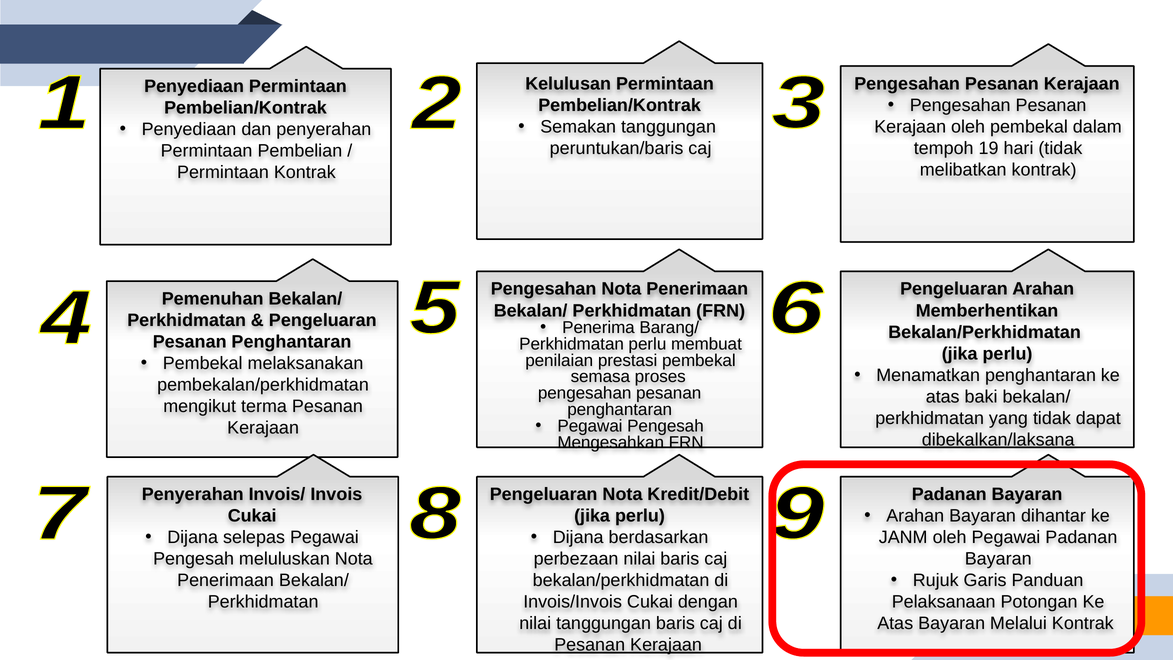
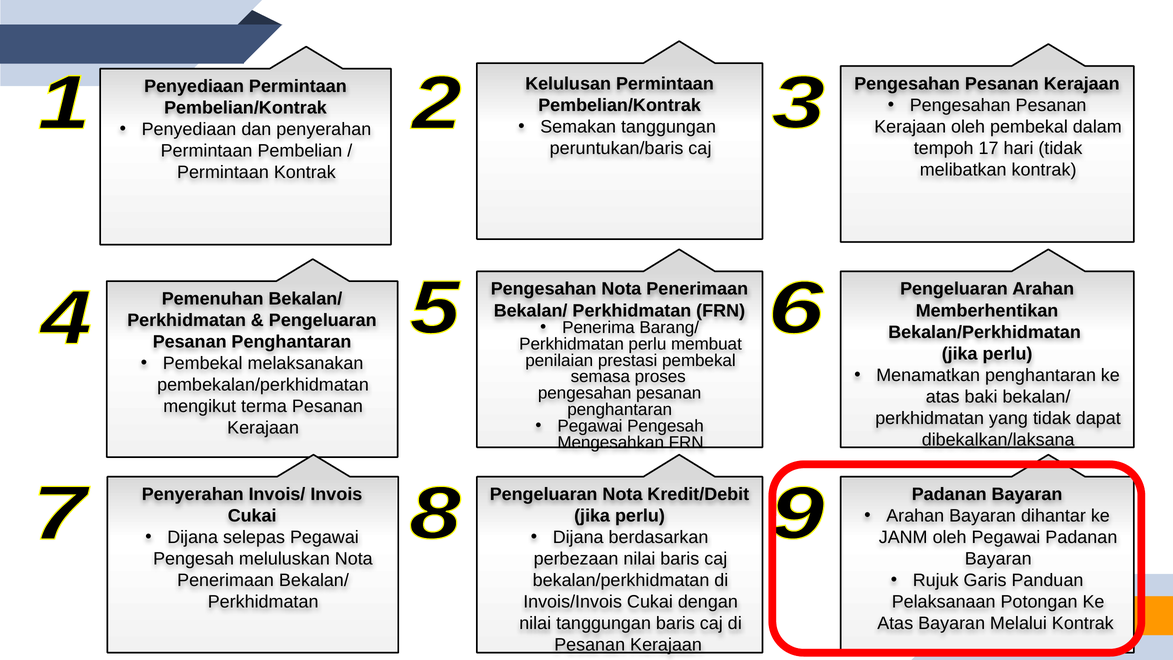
19: 19 -> 17
